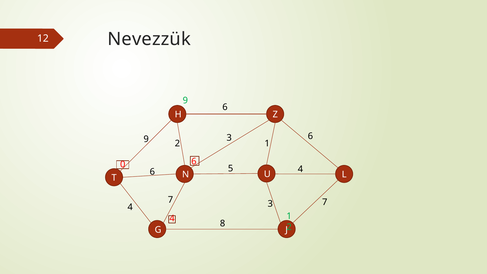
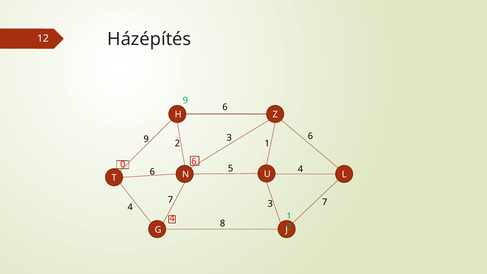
Nevezzük: Nevezzük -> Házépítés
